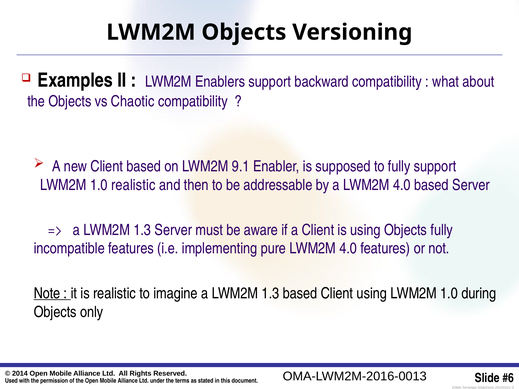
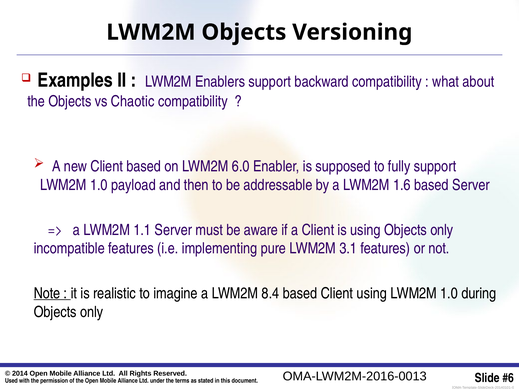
9.1: 9.1 -> 6.0
1.0 realistic: realistic -> payload
a LWM2M 4.0: 4.0 -> 1.6
1.3 at (142, 230): 1.3 -> 1.1
using Objects fully: fully -> only
pure LWM2M 4.0: 4.0 -> 3.1
imagine a LWM2M 1.3: 1.3 -> 8.4
